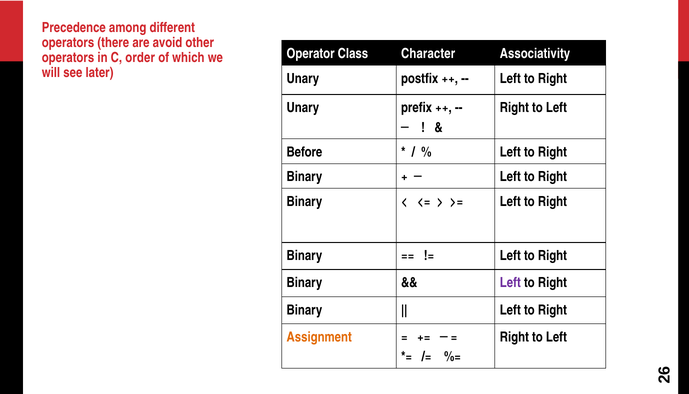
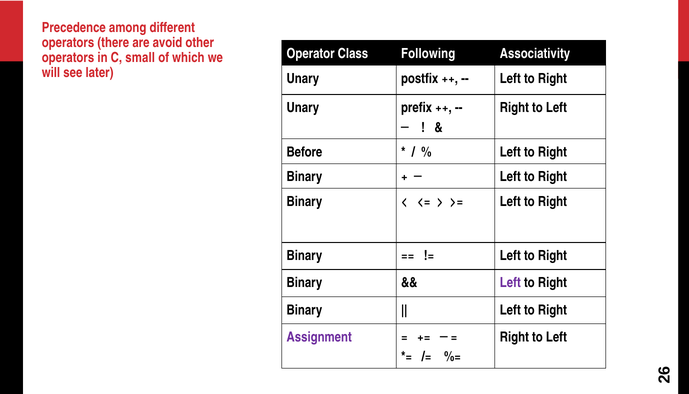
Character: Character -> Following
order: order -> small
Assignment colour: orange -> purple
